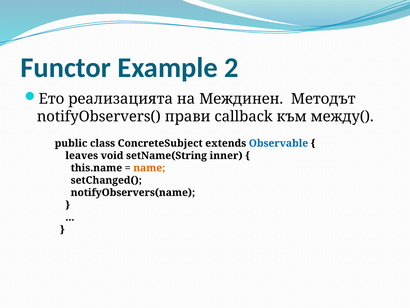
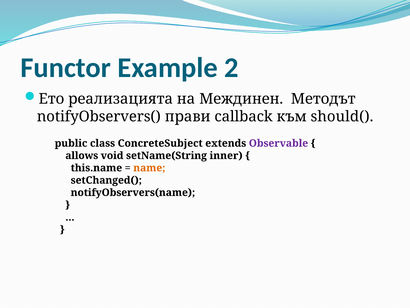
между(: между( -> should(
Observable colour: blue -> purple
leaves: leaves -> allows
